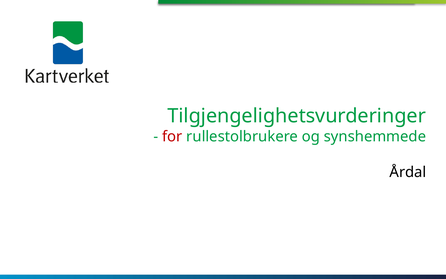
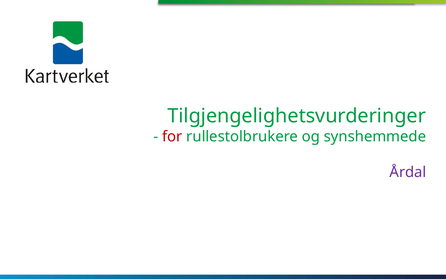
Årdal colour: black -> purple
